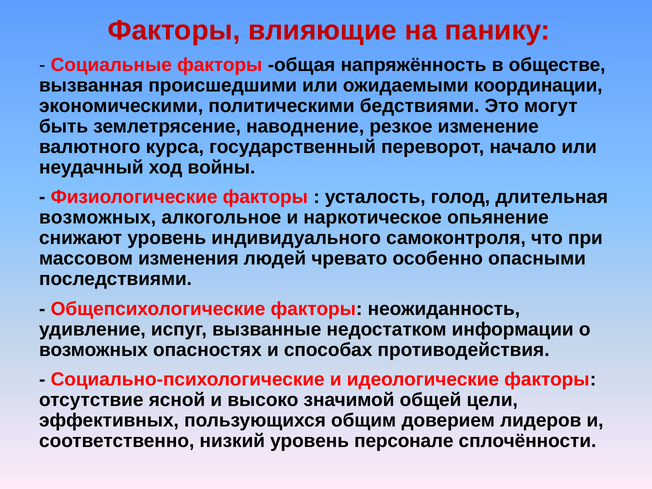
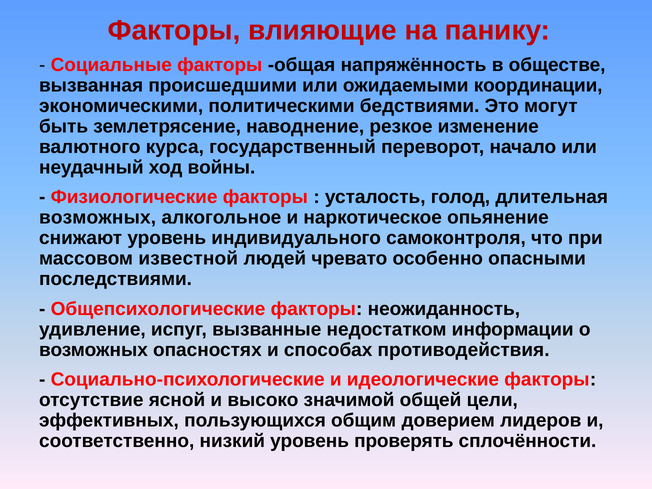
изменения: изменения -> известной
персонале: персонале -> проверять
